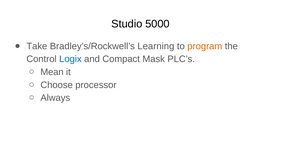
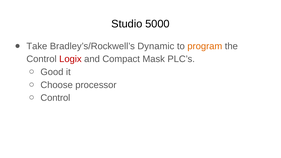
Learning: Learning -> Dynamic
Logix colour: blue -> red
Mean: Mean -> Good
Always at (55, 98): Always -> Control
